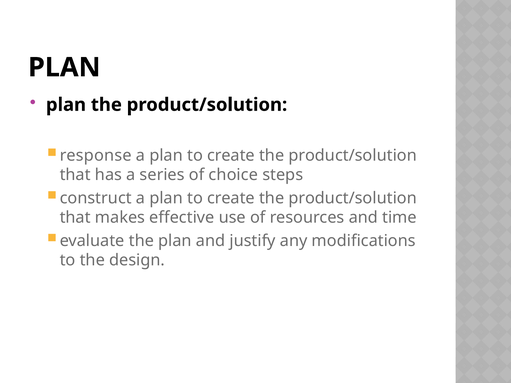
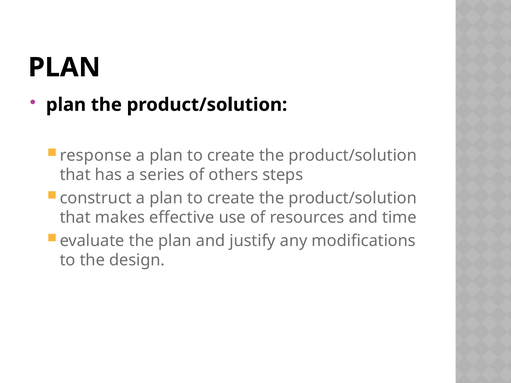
choice: choice -> others
